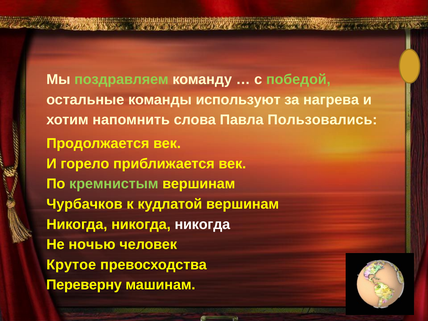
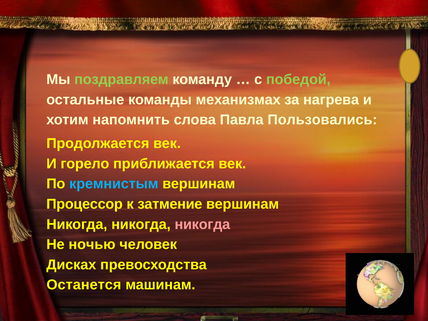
используют: используют -> механизмах
кремнистым colour: light green -> light blue
Чурбачков: Чурбачков -> Процессор
кудлатой: кудлатой -> затмение
никогда at (202, 224) colour: white -> pink
Крутое: Крутое -> Дисках
Переверну: Переверну -> Останется
